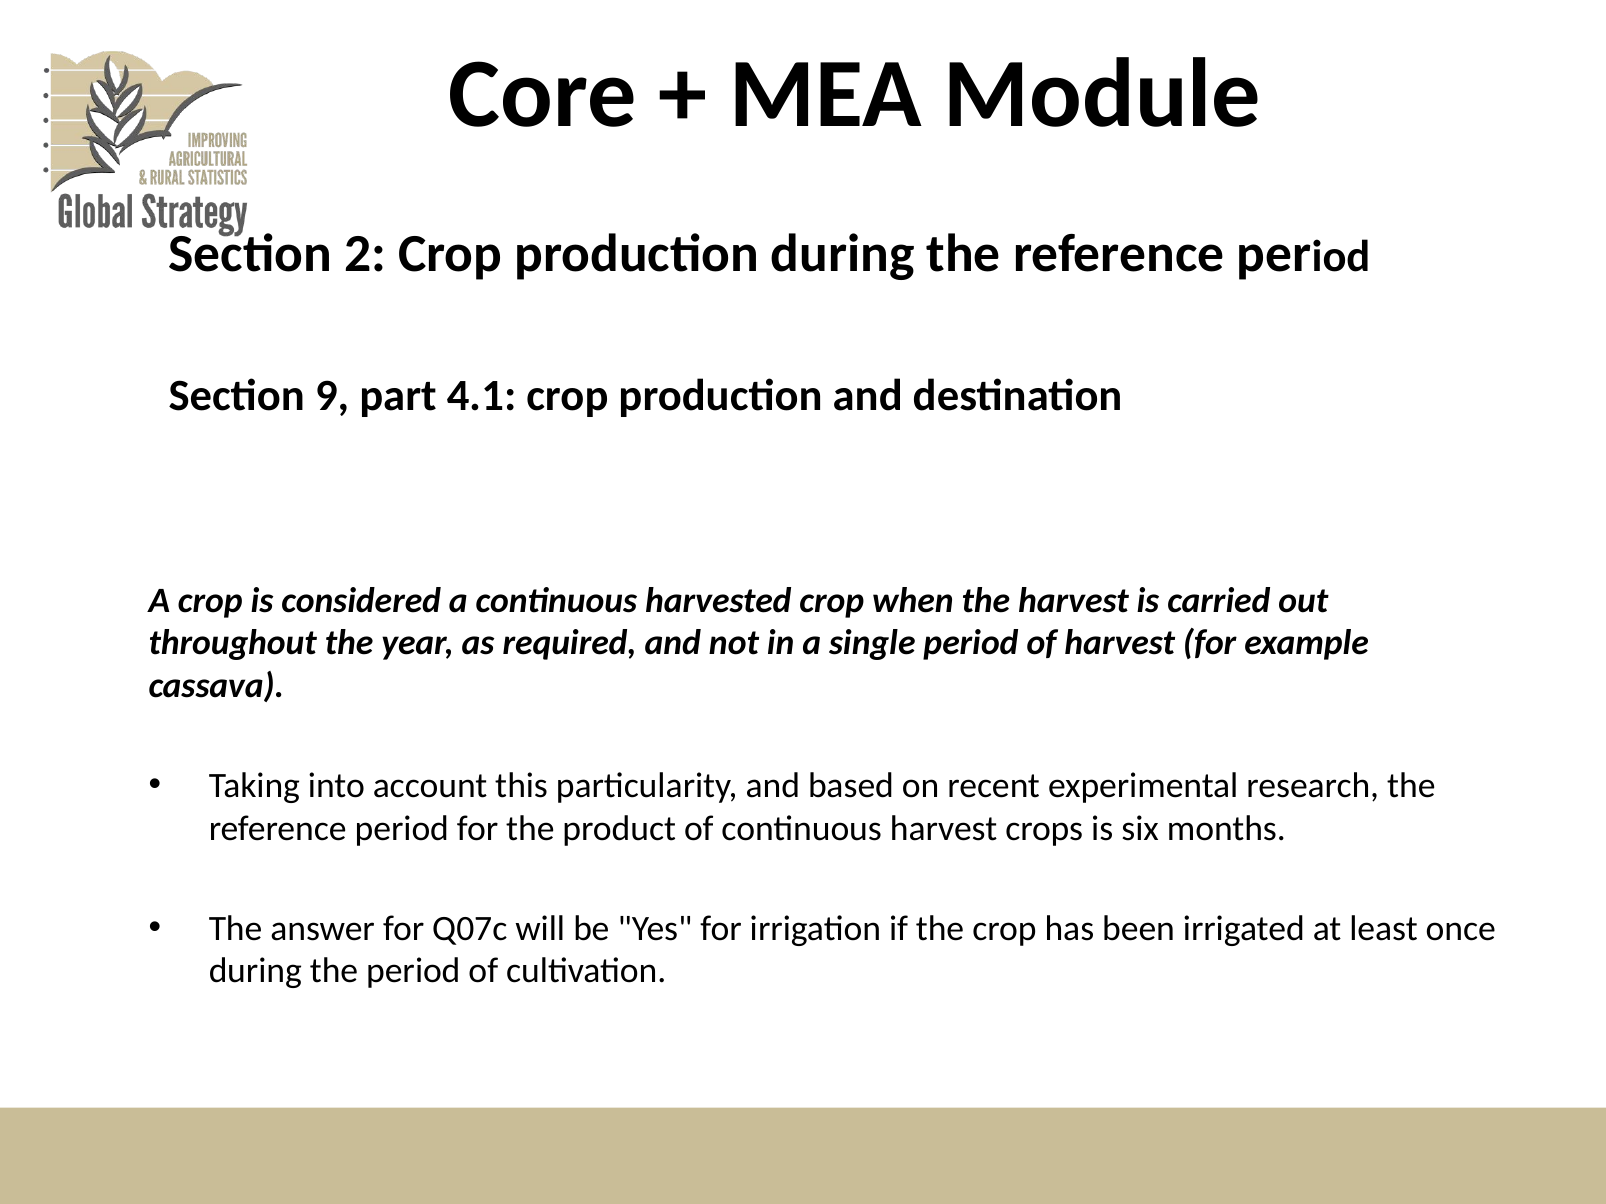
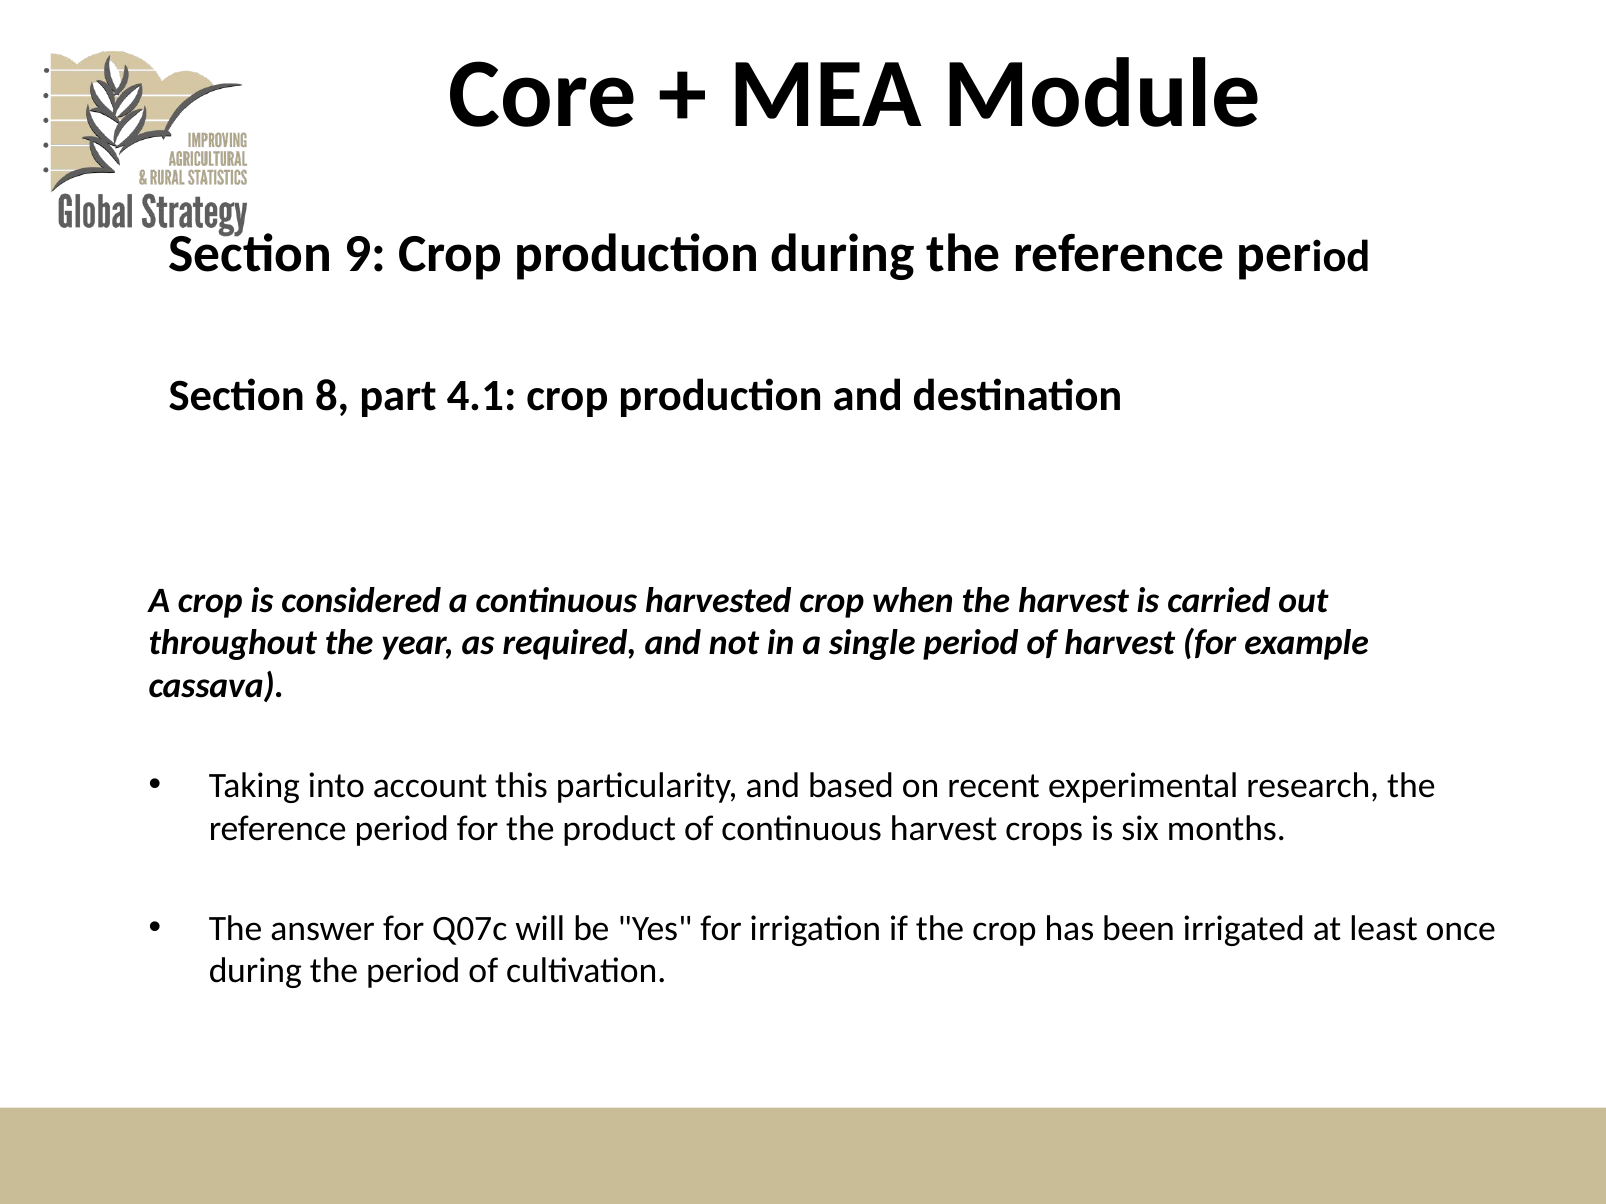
2: 2 -> 9
9: 9 -> 8
